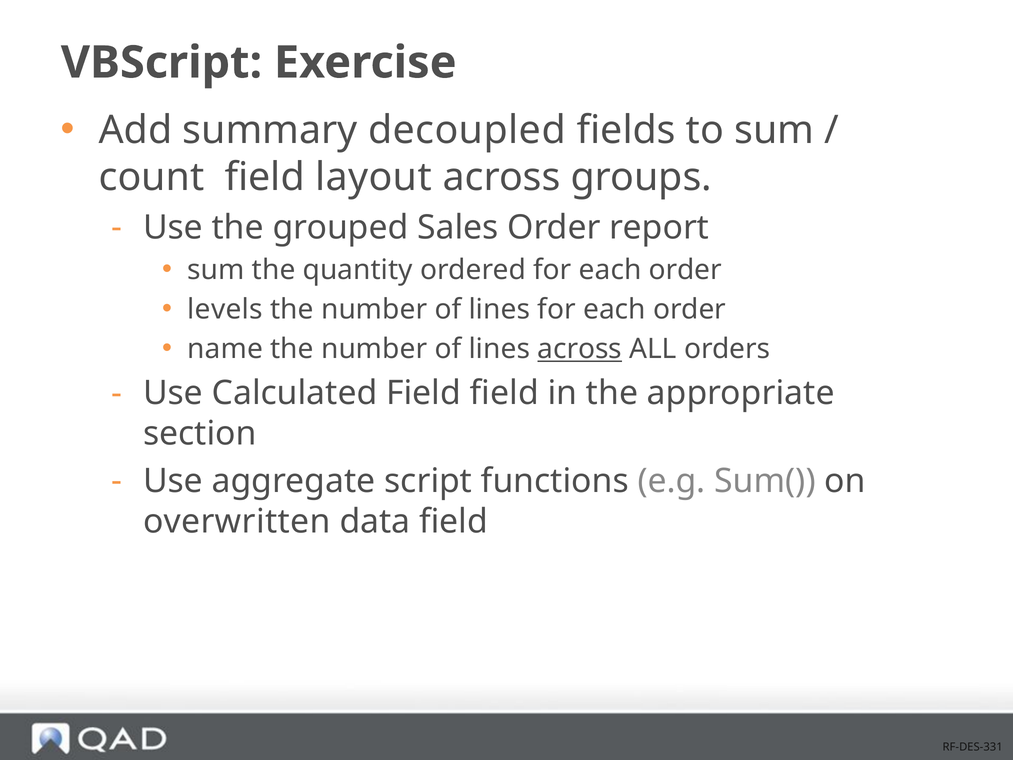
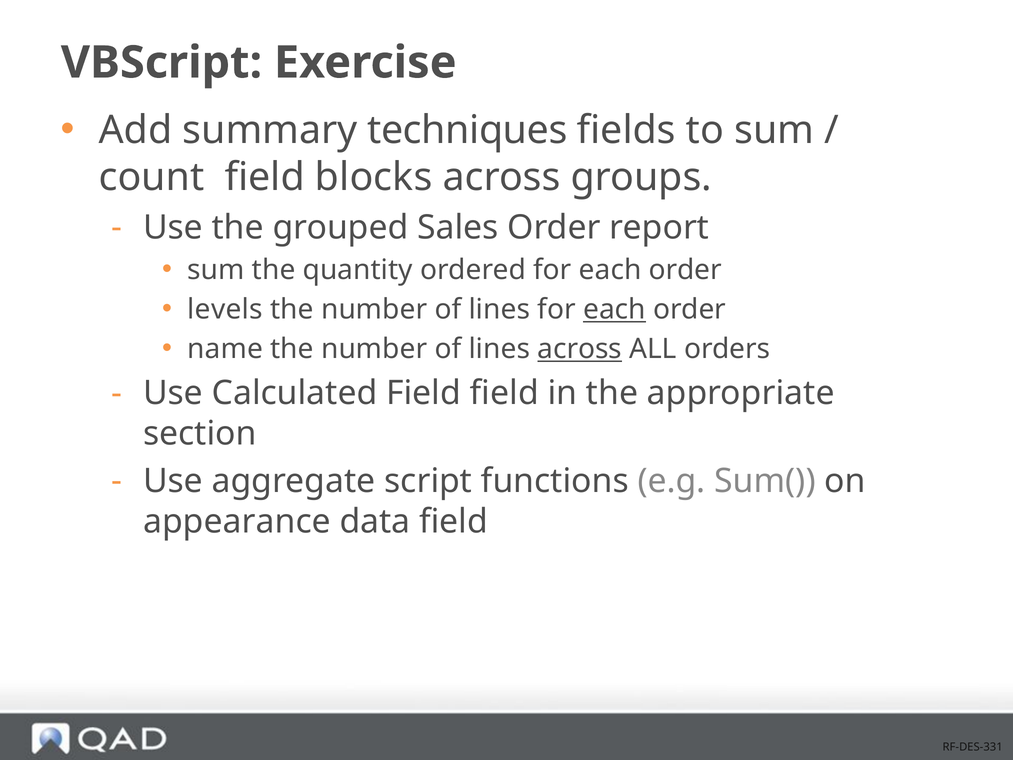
decoupled: decoupled -> techniques
layout: layout -> blocks
each at (614, 309) underline: none -> present
overwritten: overwritten -> appearance
